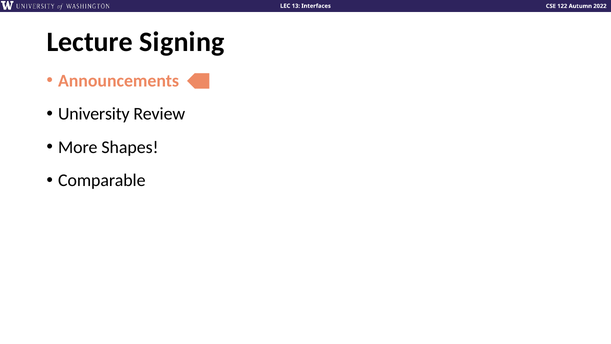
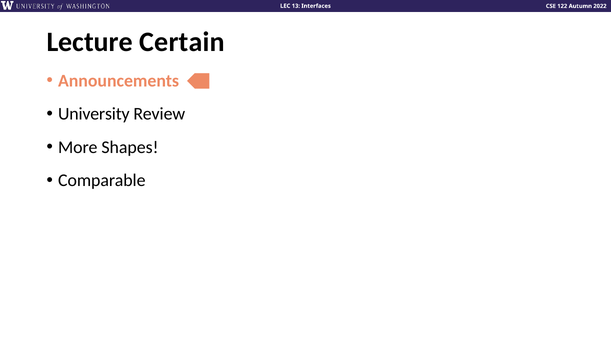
Signing: Signing -> Certain
